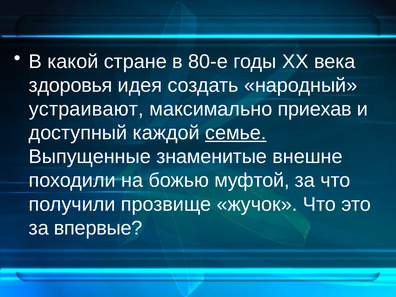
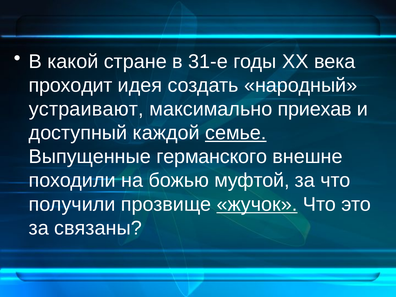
80-е: 80-е -> 31-е
здоровья: здоровья -> проходит
знаменитые: знаменитые -> германского
жучок underline: none -> present
впервые: впервые -> связаны
